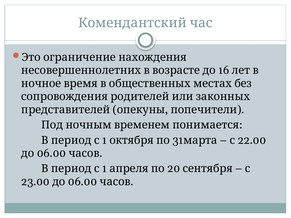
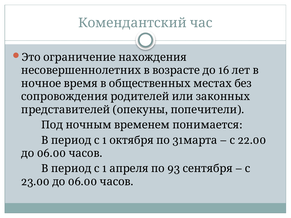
20: 20 -> 93
